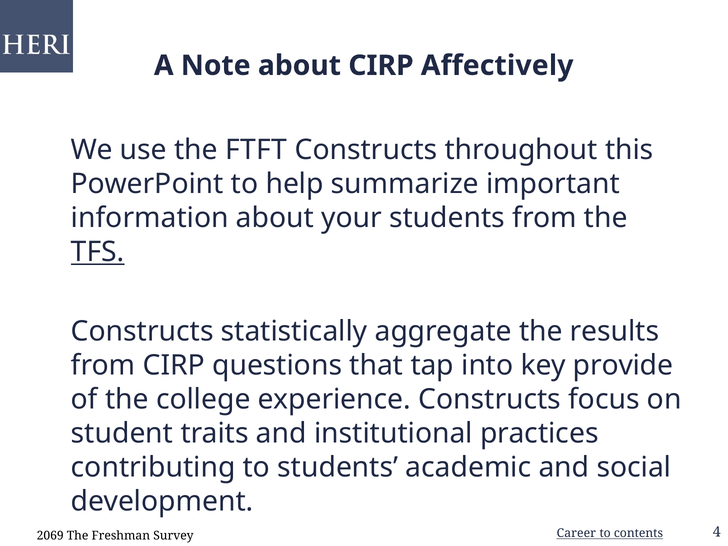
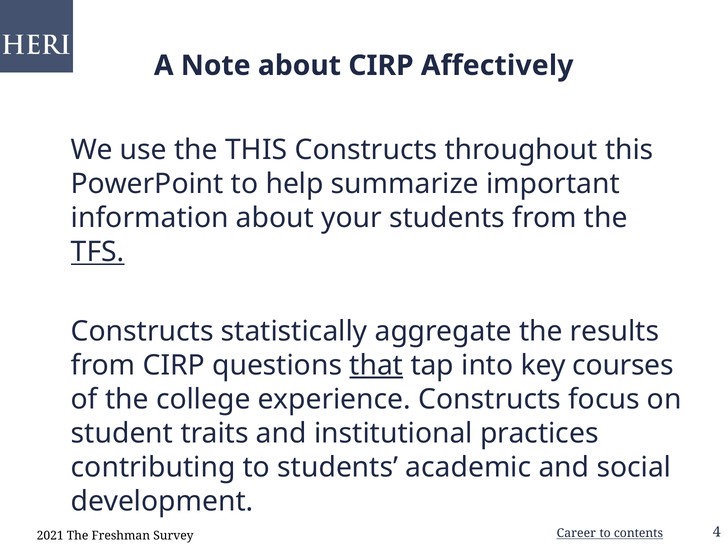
the FTFT: FTFT -> THIS
that underline: none -> present
provide: provide -> courses
2069: 2069 -> 2021
